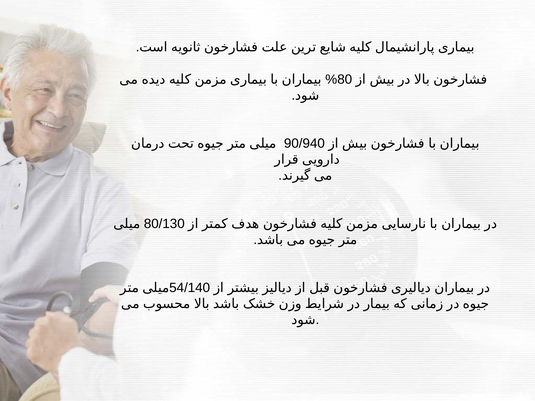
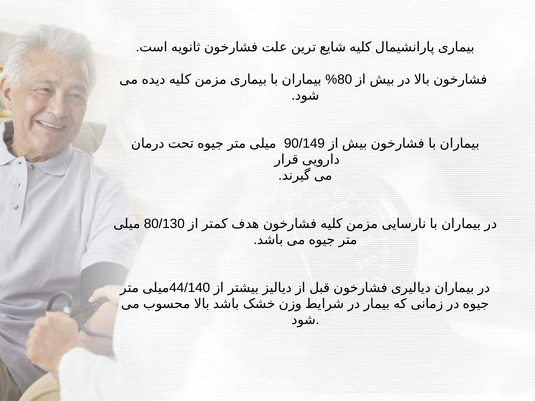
90/940: 90/940 -> 90/149
54/140: 54/140 -> 44/140
